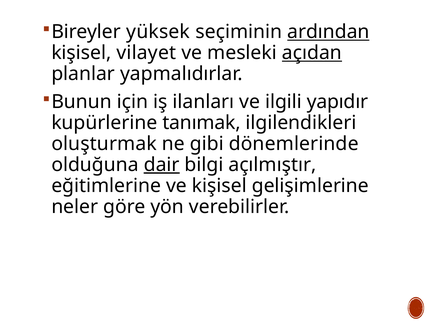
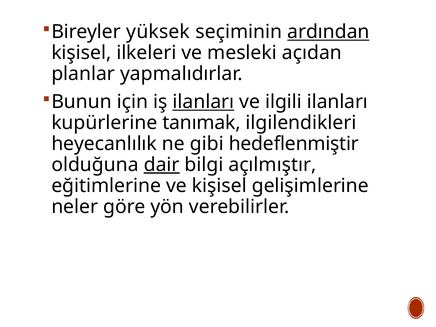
vilayet: vilayet -> ilkeleri
açıdan underline: present -> none
ilanları at (203, 102) underline: none -> present
ilgili yapıdır: yapıdır -> ilanları
oluşturmak: oluşturmak -> heyecanlılık
dönemlerinde: dönemlerinde -> hedeflenmiştir
